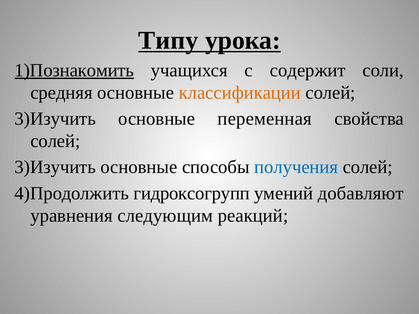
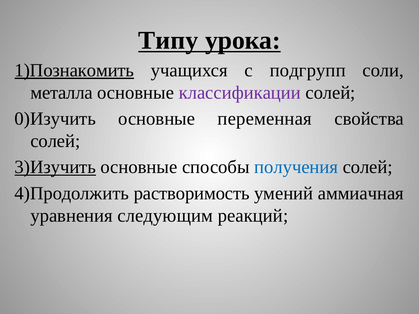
содержит: содержит -> подгрупп
средняя: средняя -> металла
классификации colour: orange -> purple
3)Изучить at (55, 119): 3)Изучить -> 0)Изучить
3)Изучить at (55, 167) underline: none -> present
гидроксогрупп: гидроксогрупп -> растворимость
добавляют: добавляют -> аммиачная
